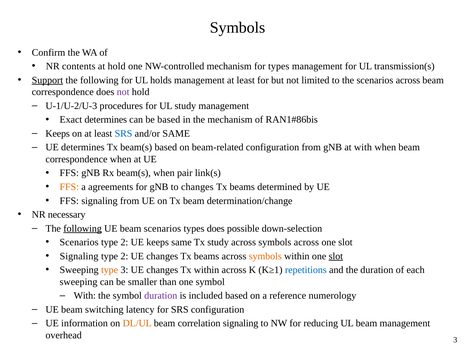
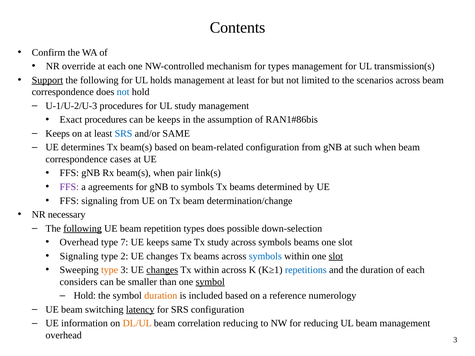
Symbols at (237, 28): Symbols -> Contents
contents: contents -> override
at hold: hold -> each
not at (123, 92) colour: purple -> blue
Exact determines: determines -> procedures
be based: based -> keeps
the mechanism: mechanism -> assumption
at with: with -> such
correspondence when: when -> cases
FFS at (69, 187) colour: orange -> purple
to changes: changes -> symbols
beam scenarios: scenarios -> repetition
Scenarios at (79, 242): Scenarios -> Overhead
2 at (124, 242): 2 -> 7
symbols across: across -> beams
symbols at (265, 256) colour: orange -> blue
changes at (162, 270) underline: none -> present
sweeping at (79, 282): sweeping -> considers
symbol at (210, 282) underline: none -> present
With at (85, 296): With -> Hold
duration at (161, 296) colour: purple -> orange
latency underline: none -> present
correlation signaling: signaling -> reducing
